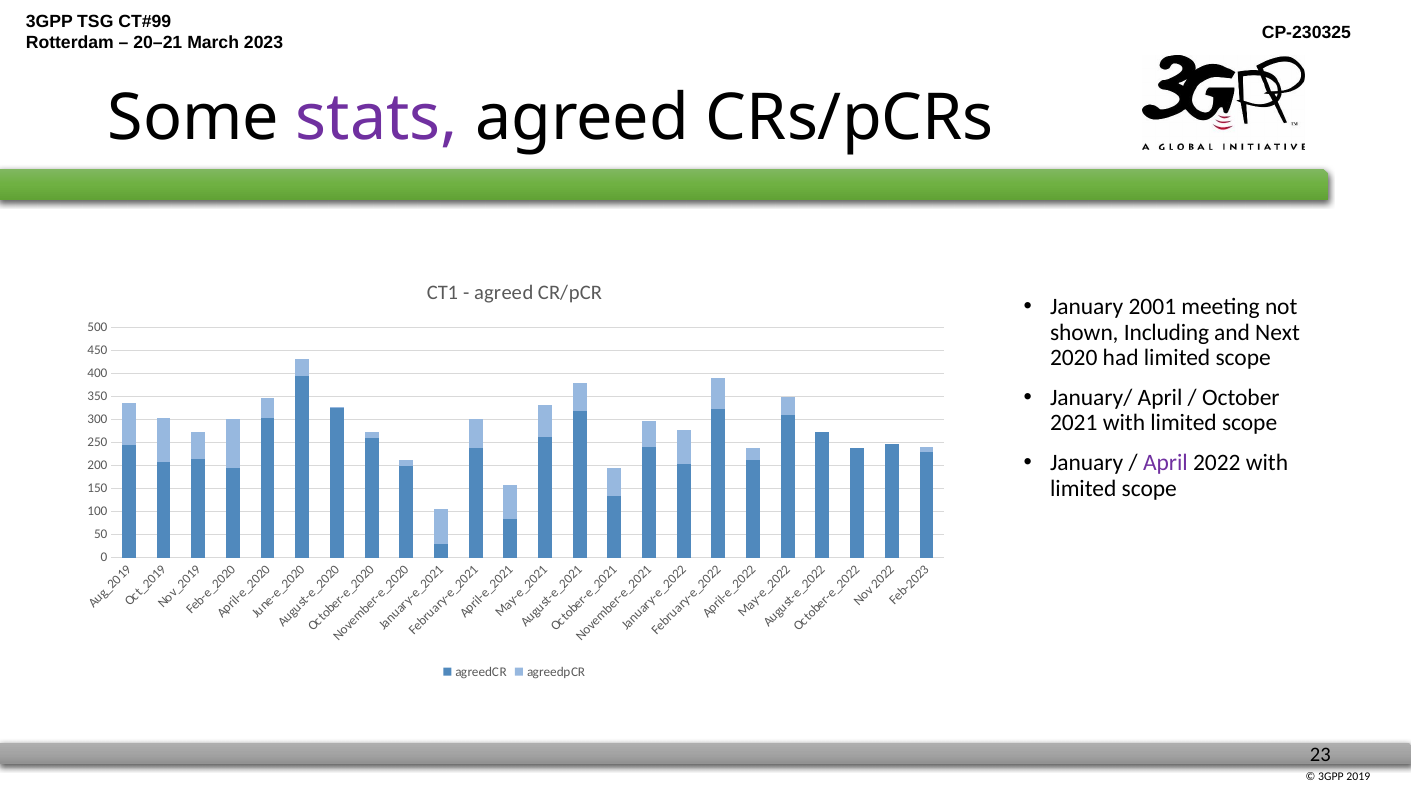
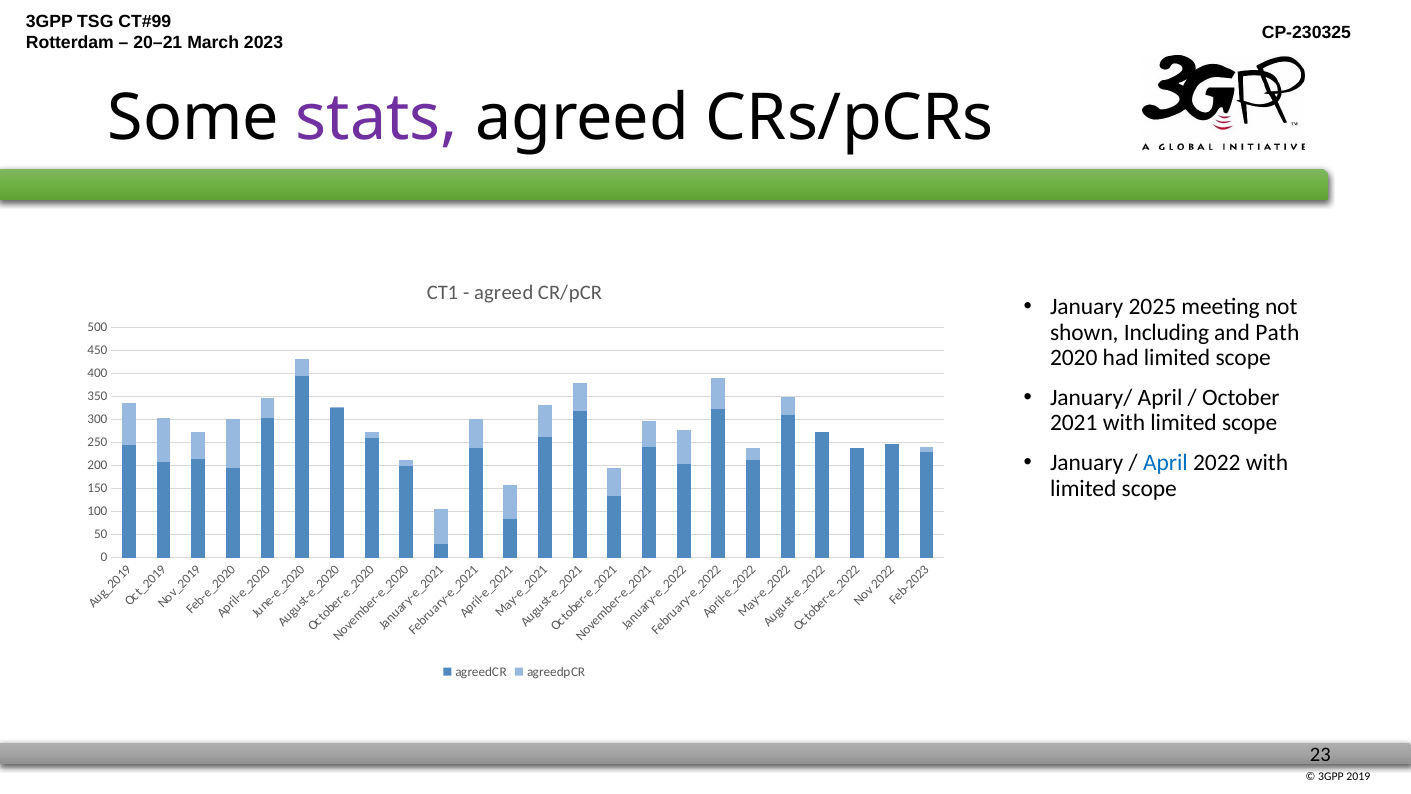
2001: 2001 -> 2025
Next: Next -> Path
April at (1165, 463) colour: purple -> blue
